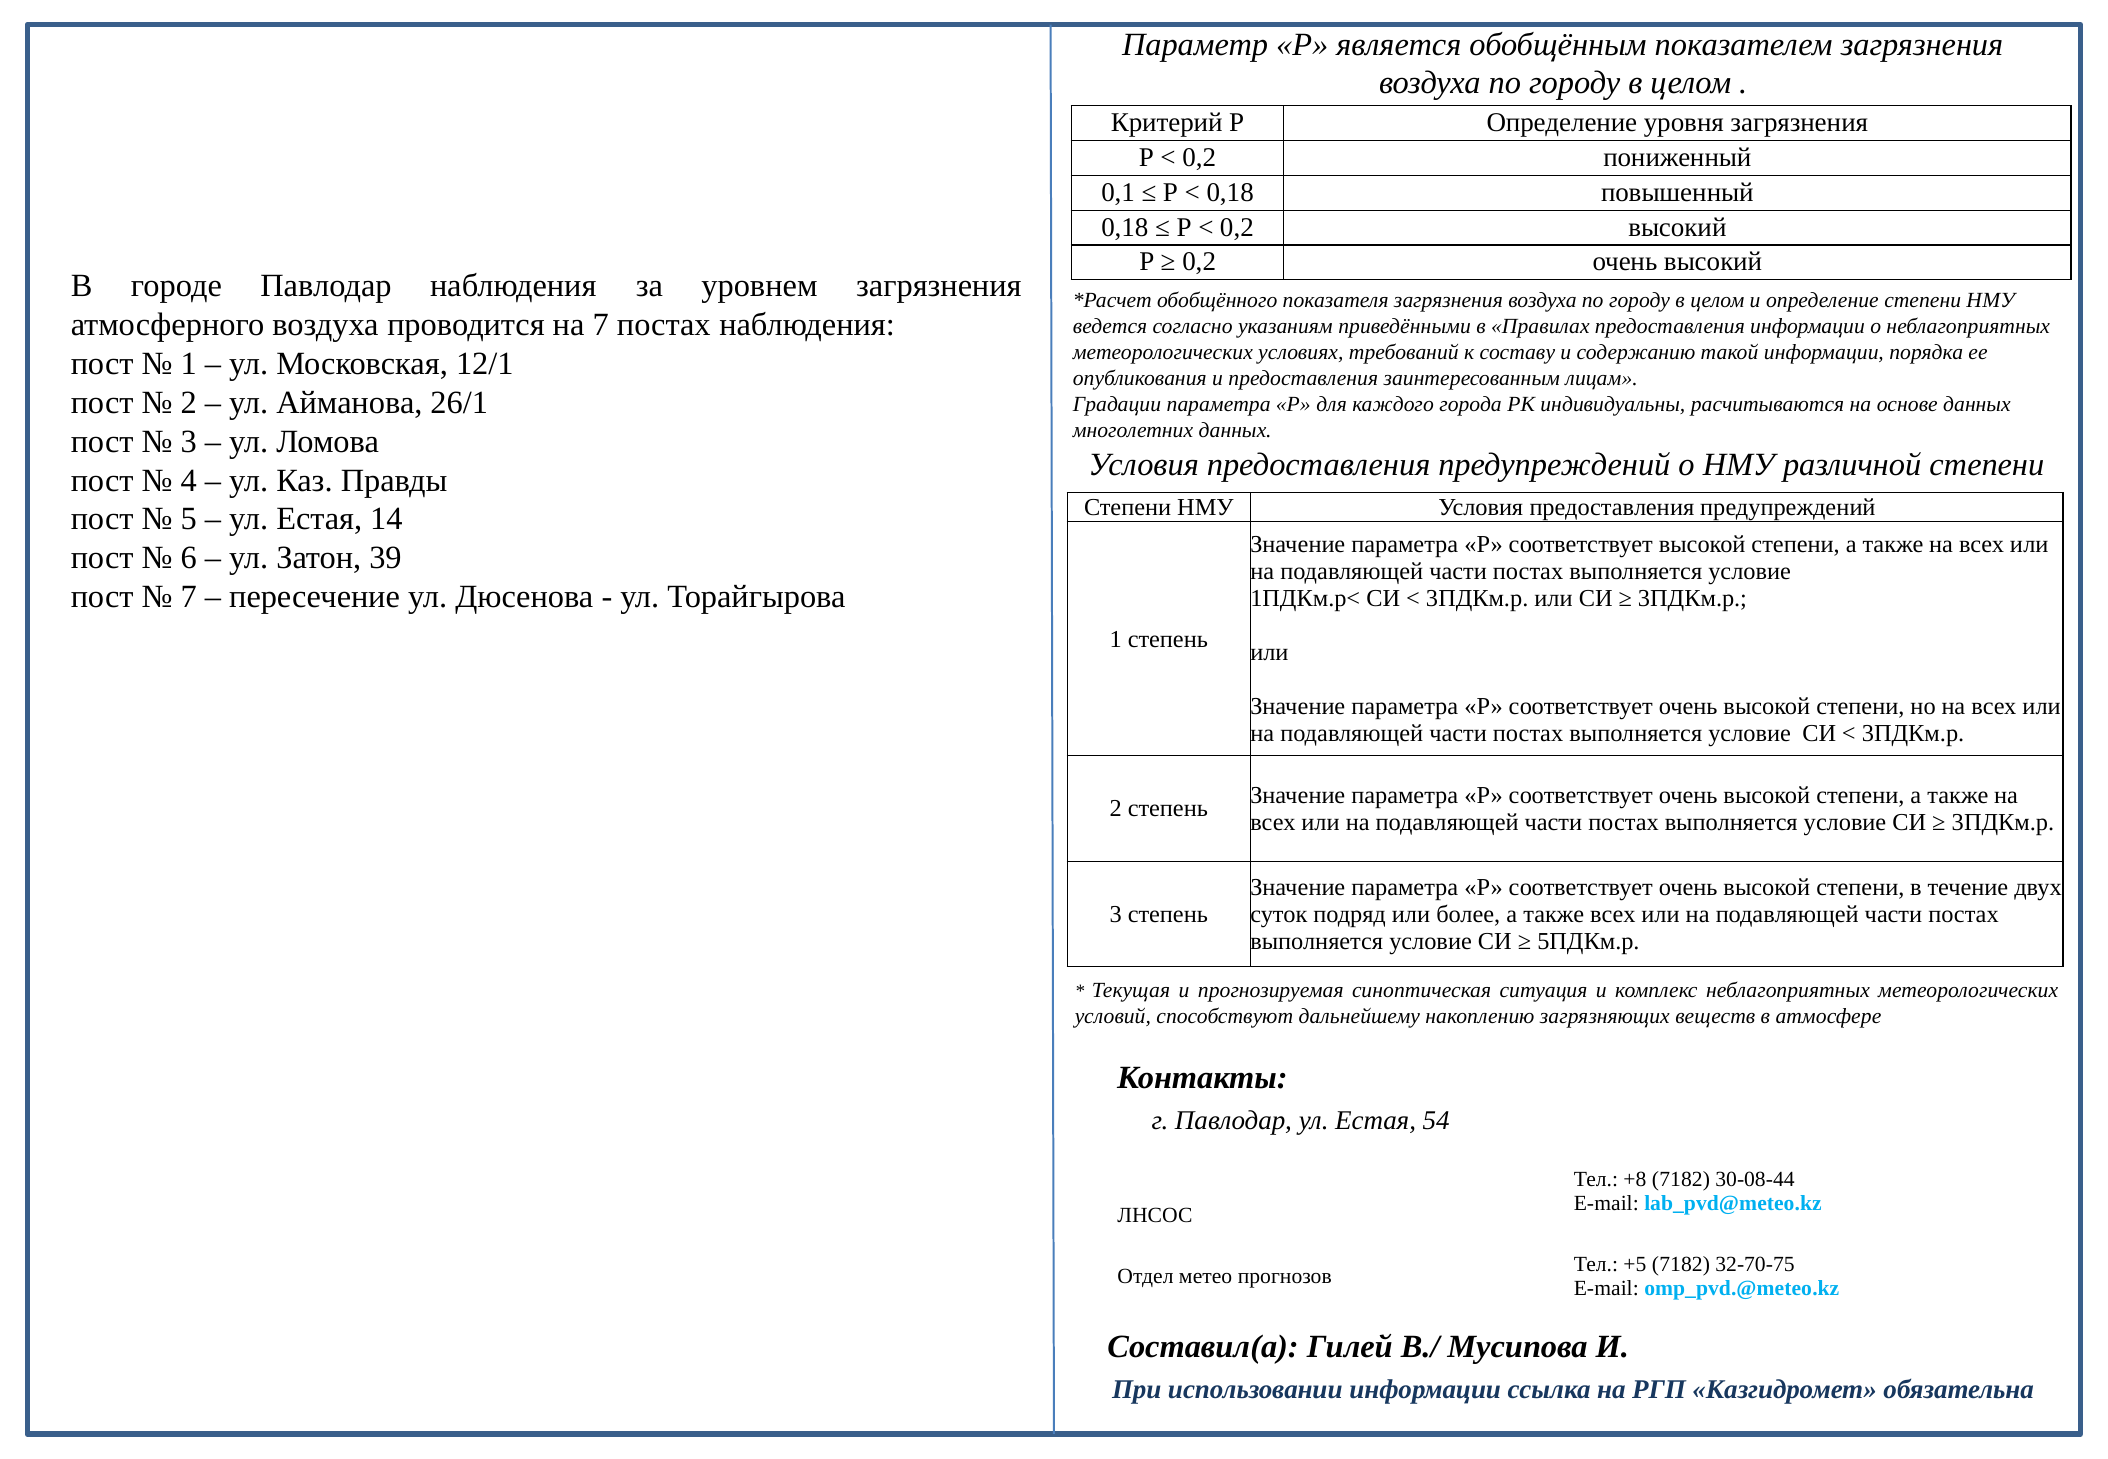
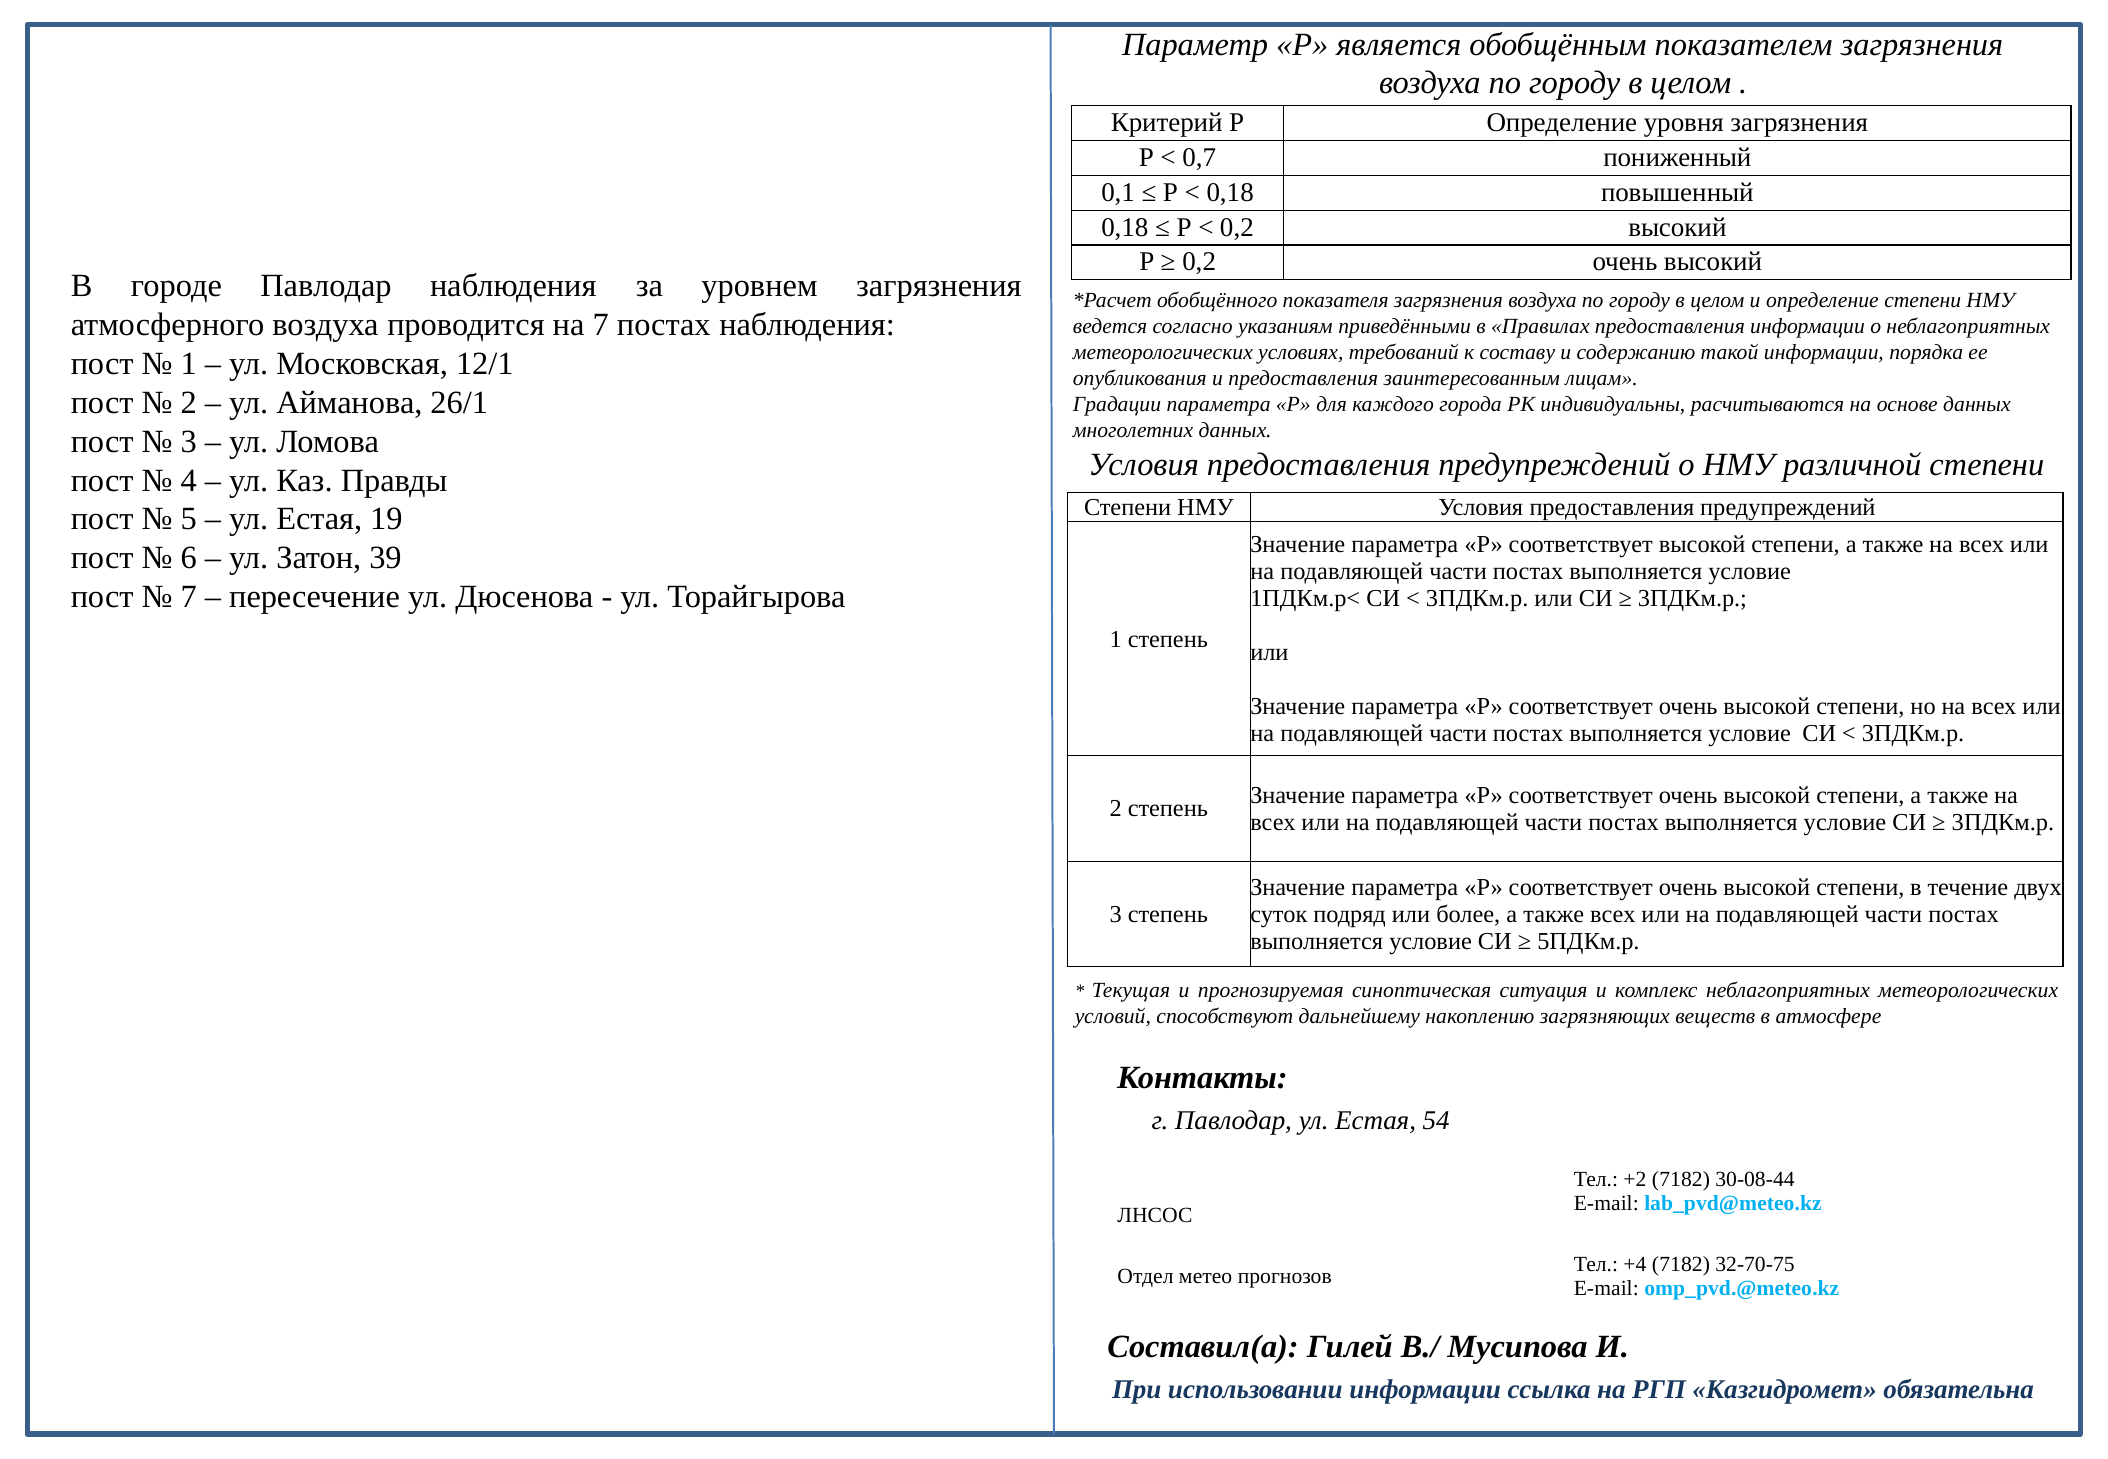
0,2 at (1199, 158): 0,2 -> 0,7
14: 14 -> 19
+8: +8 -> +2
+5: +5 -> +4
